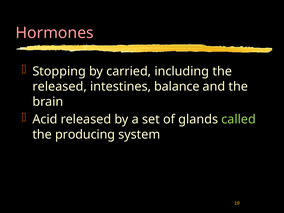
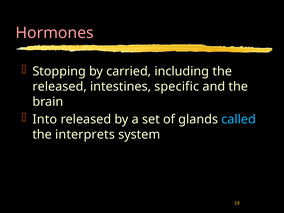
balance: balance -> specific
Acid: Acid -> Into
called colour: light green -> light blue
producing: producing -> interprets
